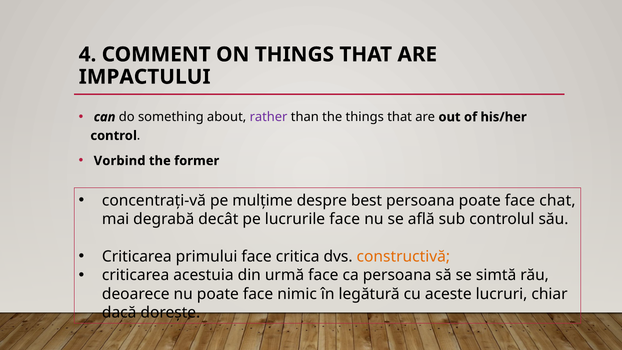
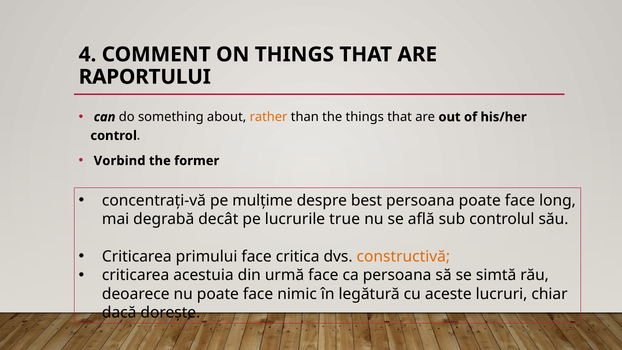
IMPACTULUI: IMPACTULUI -> RAPORTULUI
rather colour: purple -> orange
chat: chat -> long
lucrurile face: face -> true
